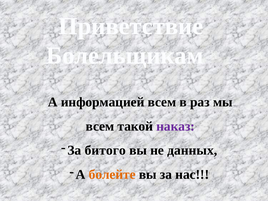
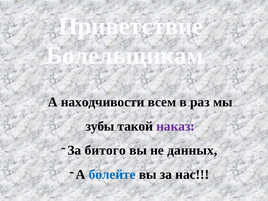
информацией: информацией -> находчивости
всем at (100, 126): всем -> зубы
болейте colour: orange -> blue
